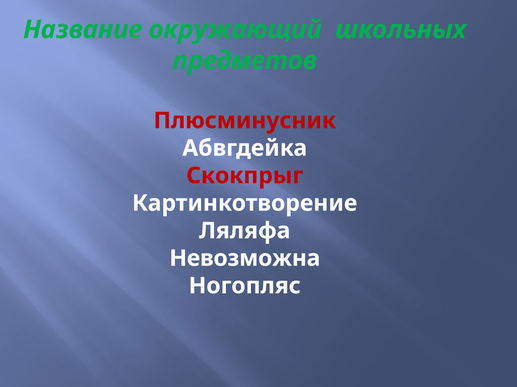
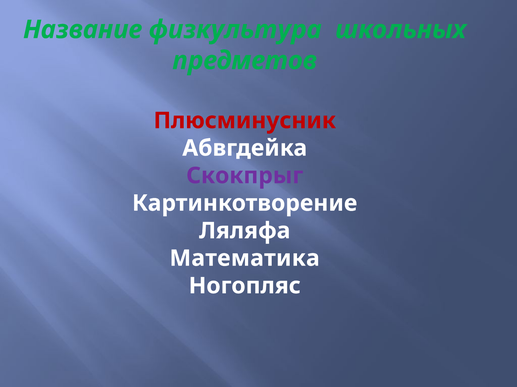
окружающий: окружающий -> физкультура
Скокпрыг colour: red -> purple
Невозможна: Невозможна -> Математика
